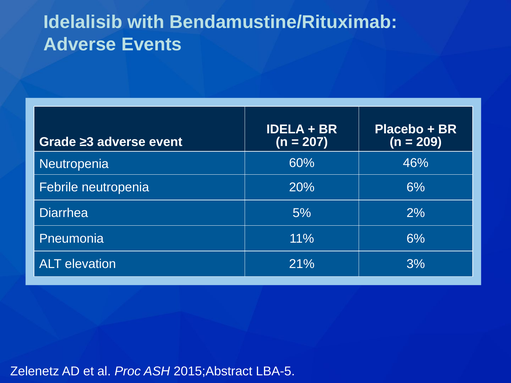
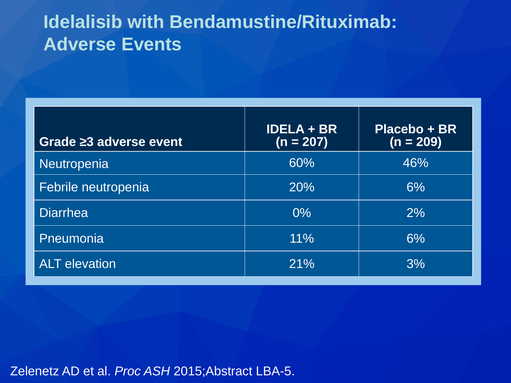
5%: 5% -> 0%
